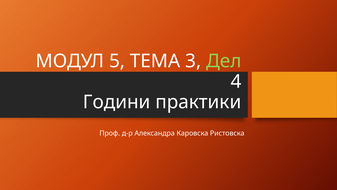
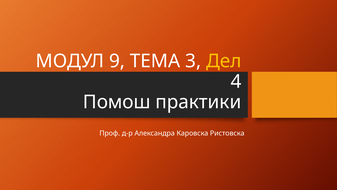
5: 5 -> 9
Дел colour: light green -> yellow
Години: Години -> Помош
